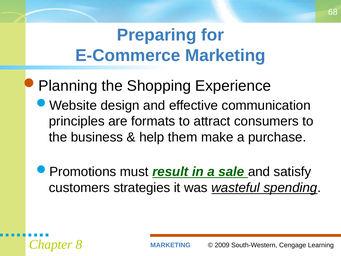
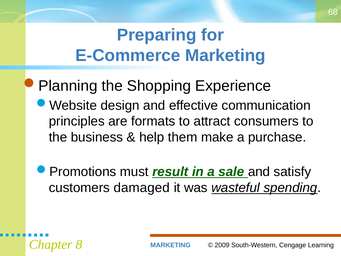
strategies: strategies -> damaged
